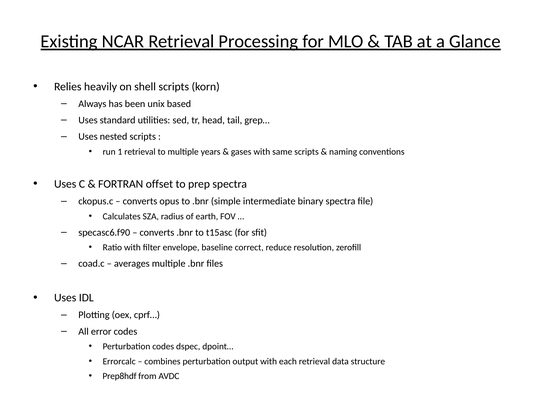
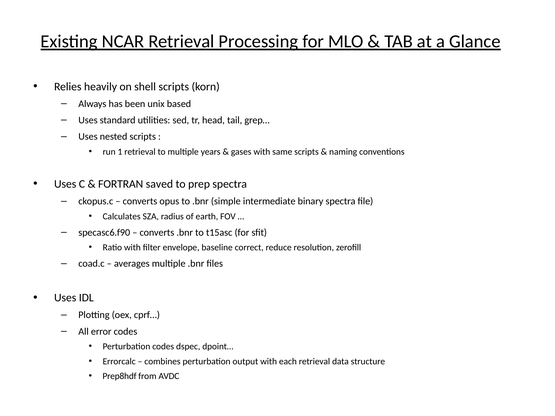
offset: offset -> saved
